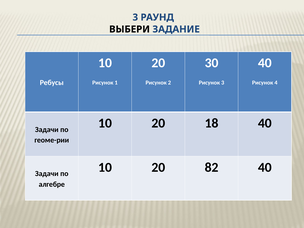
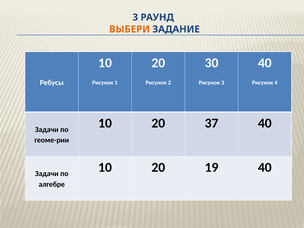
ВЫБЕРИ colour: black -> orange
18: 18 -> 37
82: 82 -> 19
